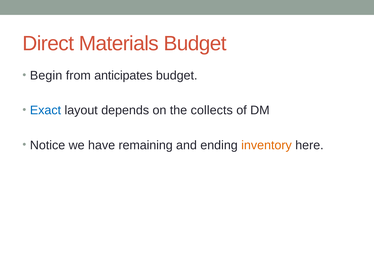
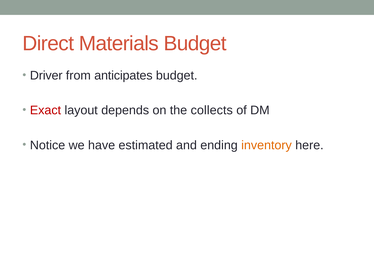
Begin: Begin -> Driver
Exact colour: blue -> red
remaining: remaining -> estimated
